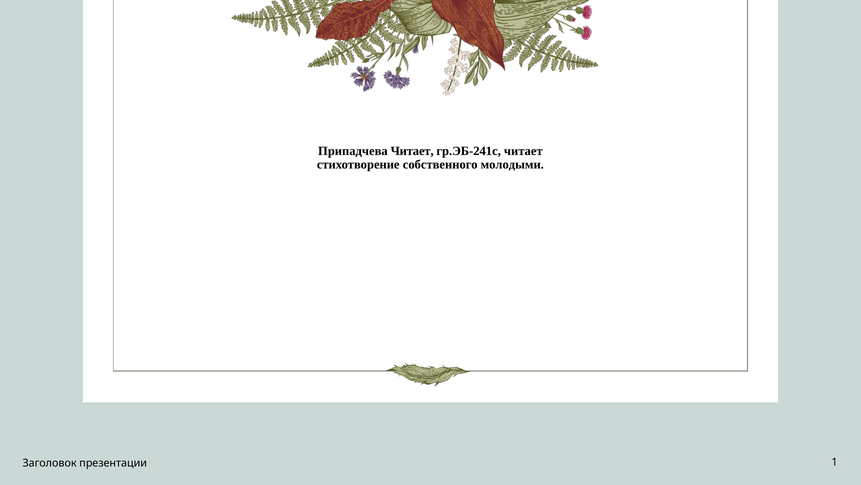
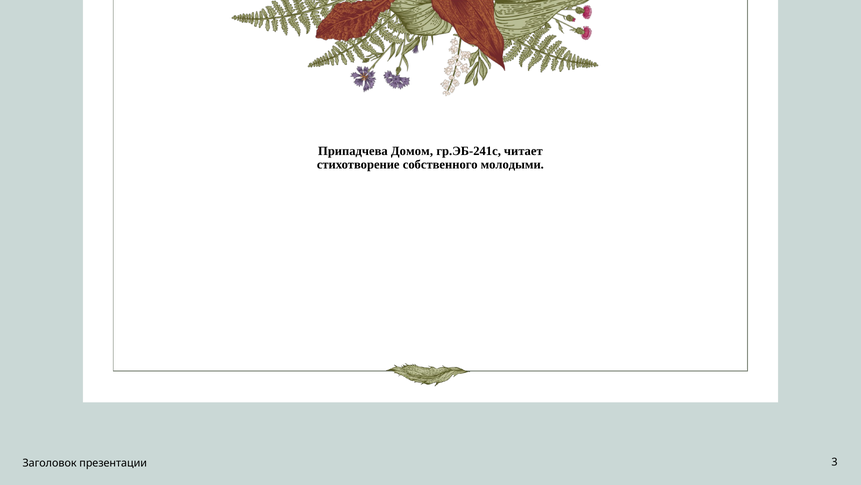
Припадчева Читает: Читает -> Домом
1: 1 -> 3
